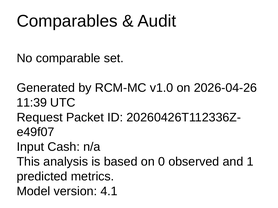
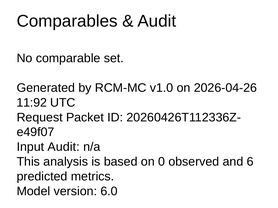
11:39: 11:39 -> 11:92
Input Cash: Cash -> Audit
1: 1 -> 6
4.1: 4.1 -> 6.0
